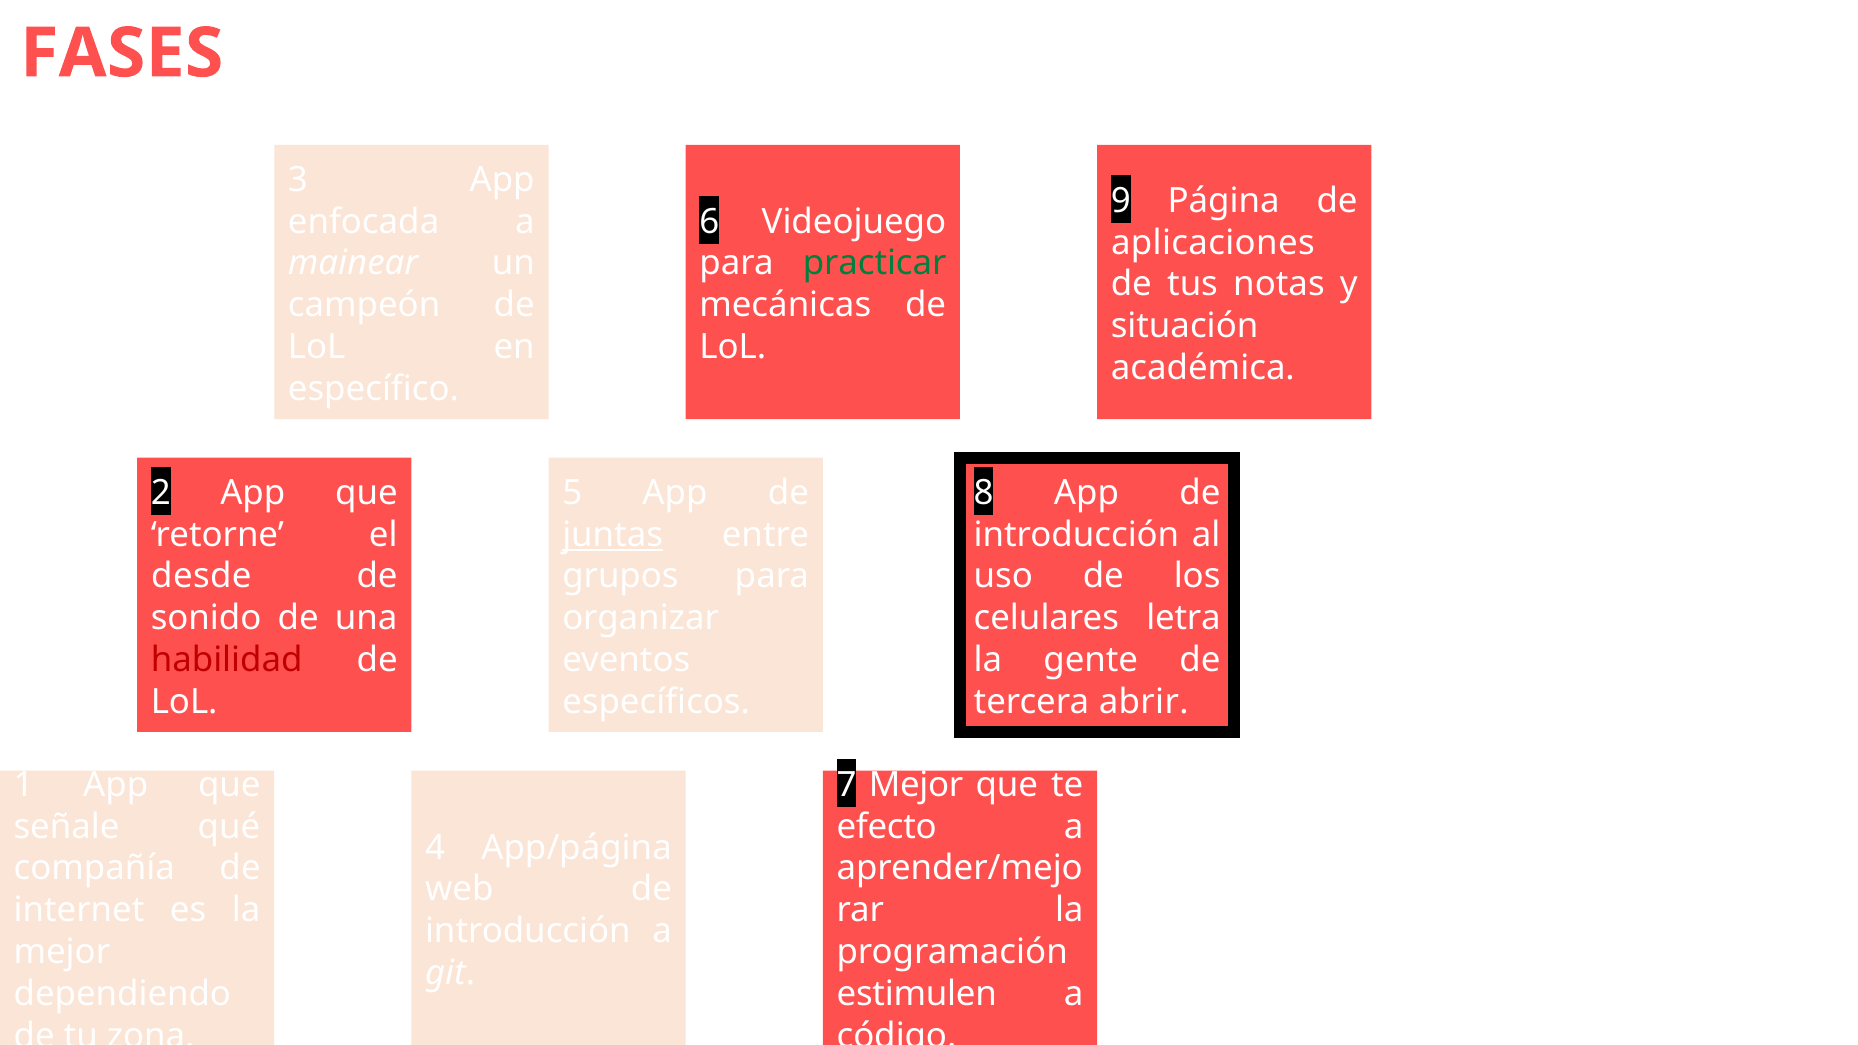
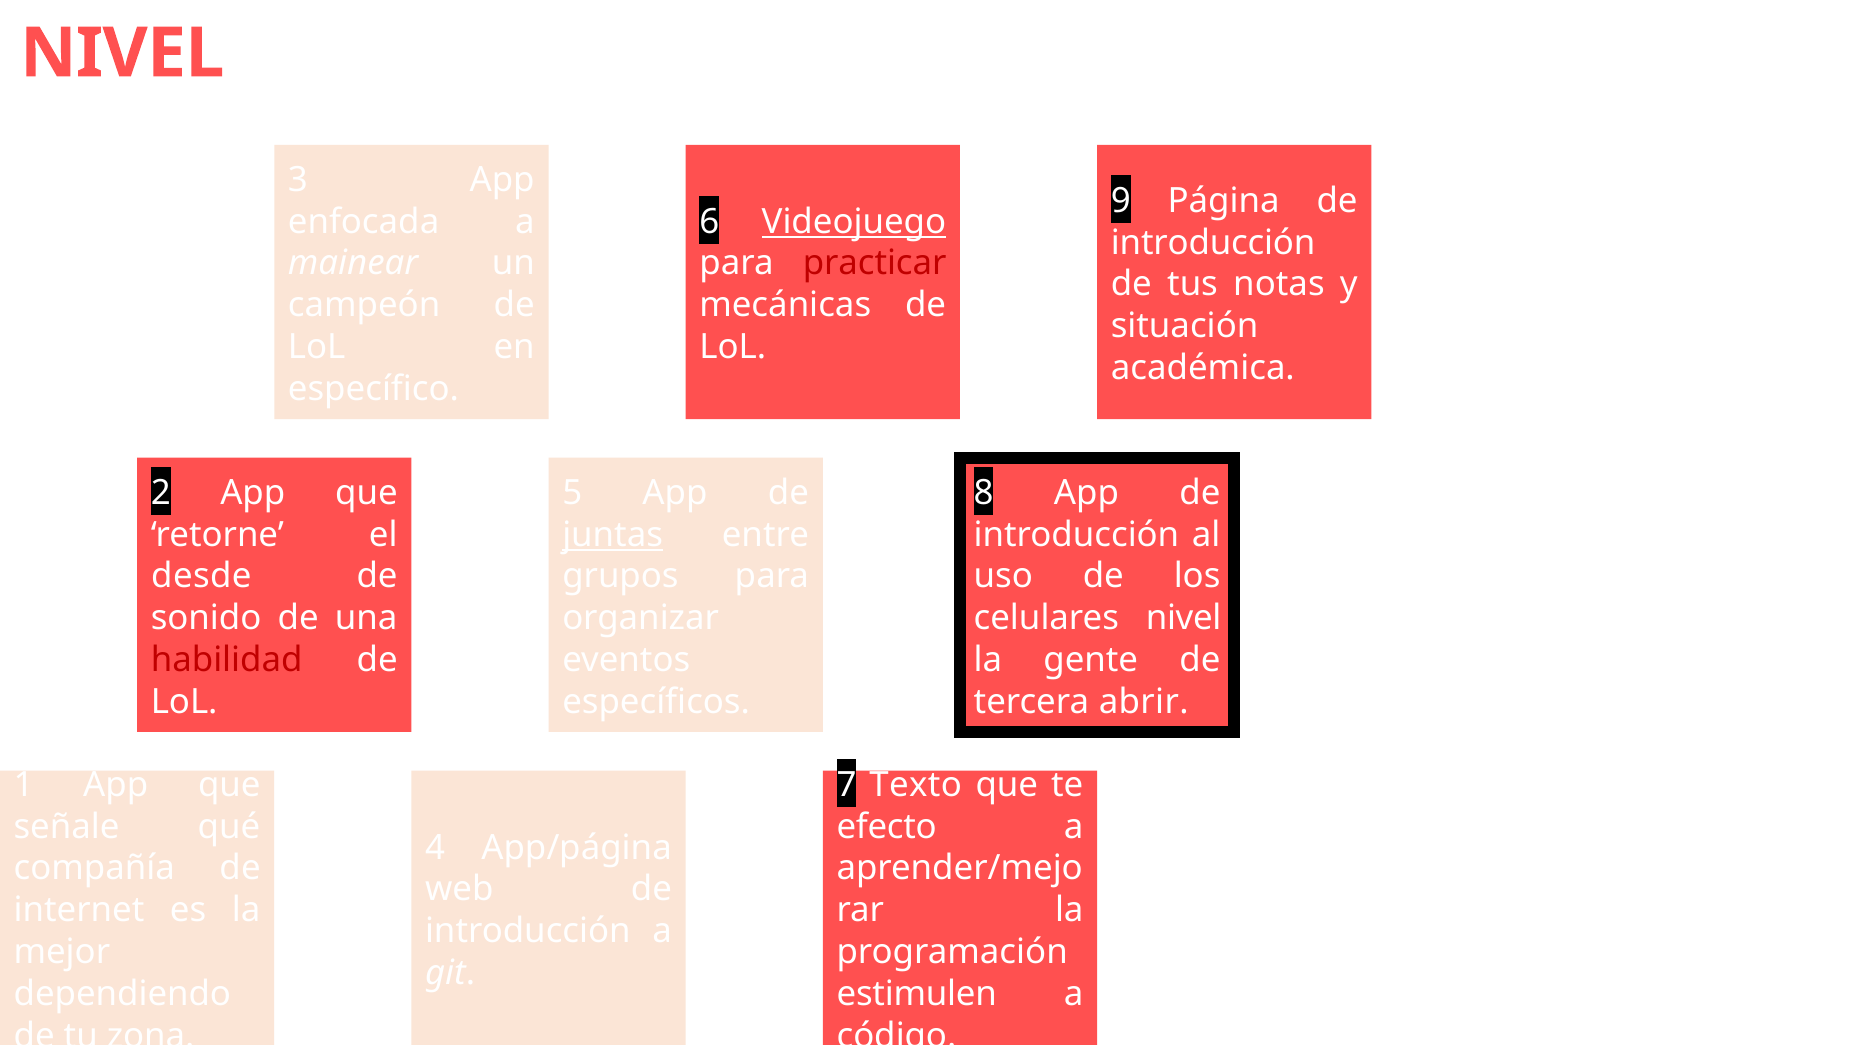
FASES at (122, 53): FASES -> NIVEL
Videojuego underline: none -> present
aplicaciones at (1213, 243): aplicaciones -> introducción
practicar colour: green -> red
celulares letra: letra -> nivel
7 Mejor: Mejor -> Texto
